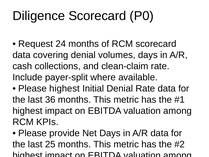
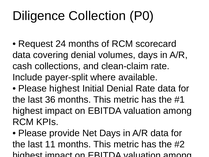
Diligence Scorecard: Scorecard -> Collection
25: 25 -> 11
